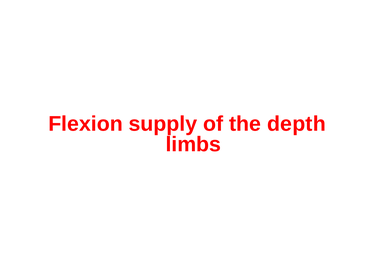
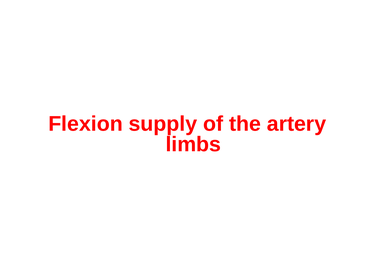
depth: depth -> artery
